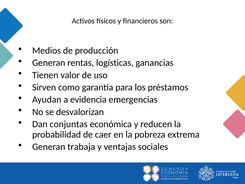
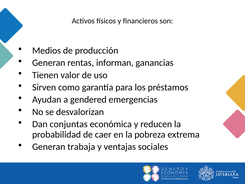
logísticas: logísticas -> informan
evidencia: evidencia -> gendered
